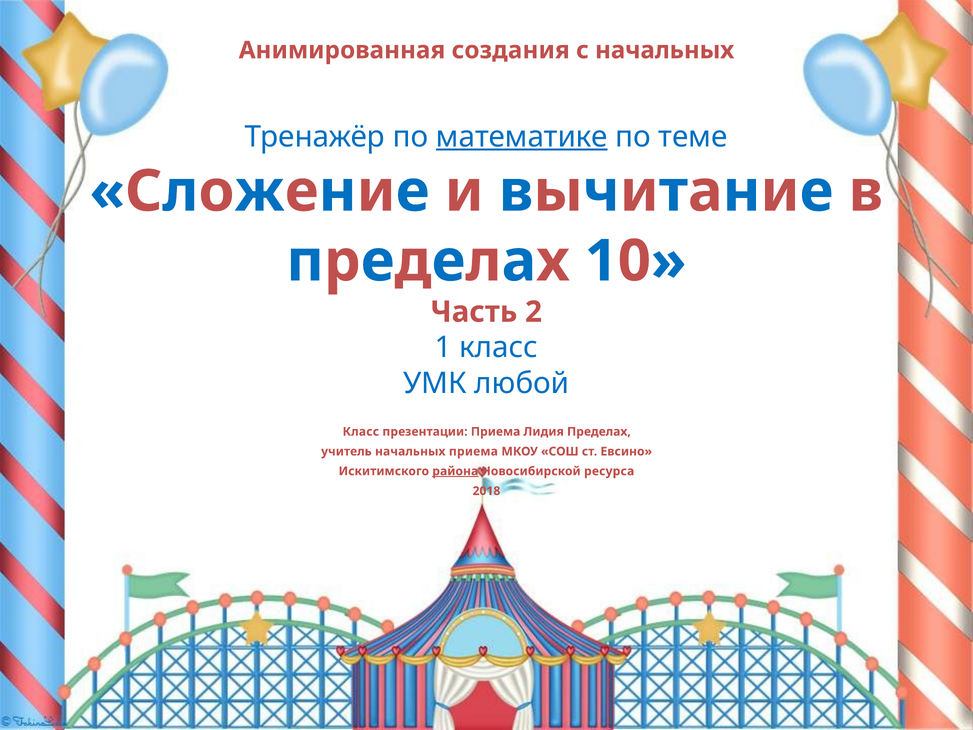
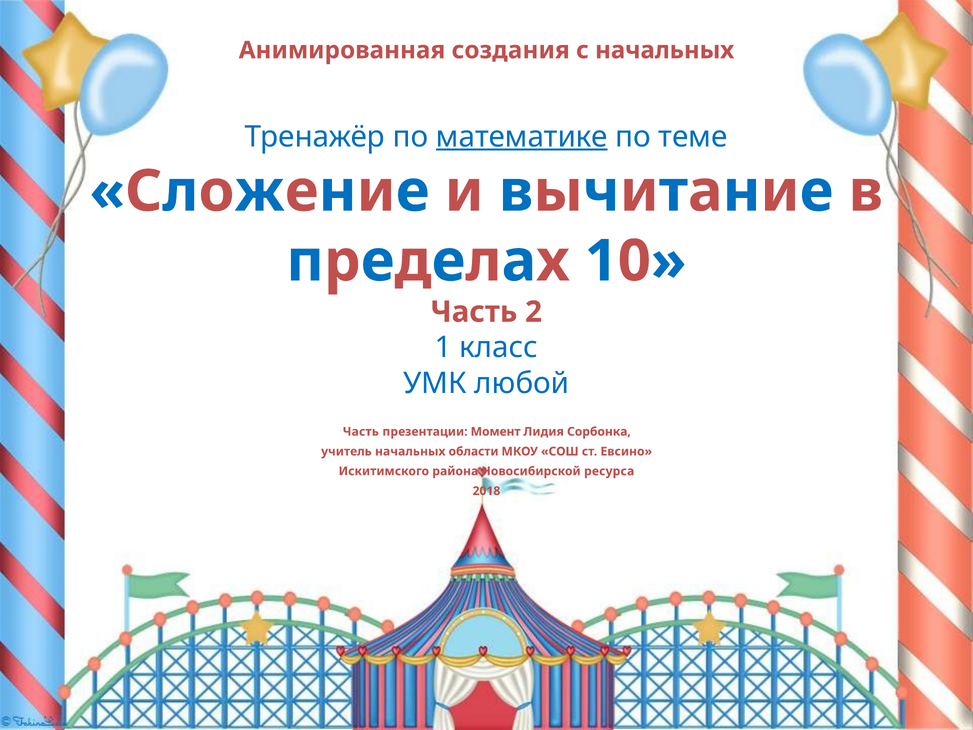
Класс at (361, 432): Класс -> Часть
презентации Приема: Приема -> Момент
Лидия Пределах: Пределах -> Сорбонка
начальных приема: приема -> области
района underline: present -> none
